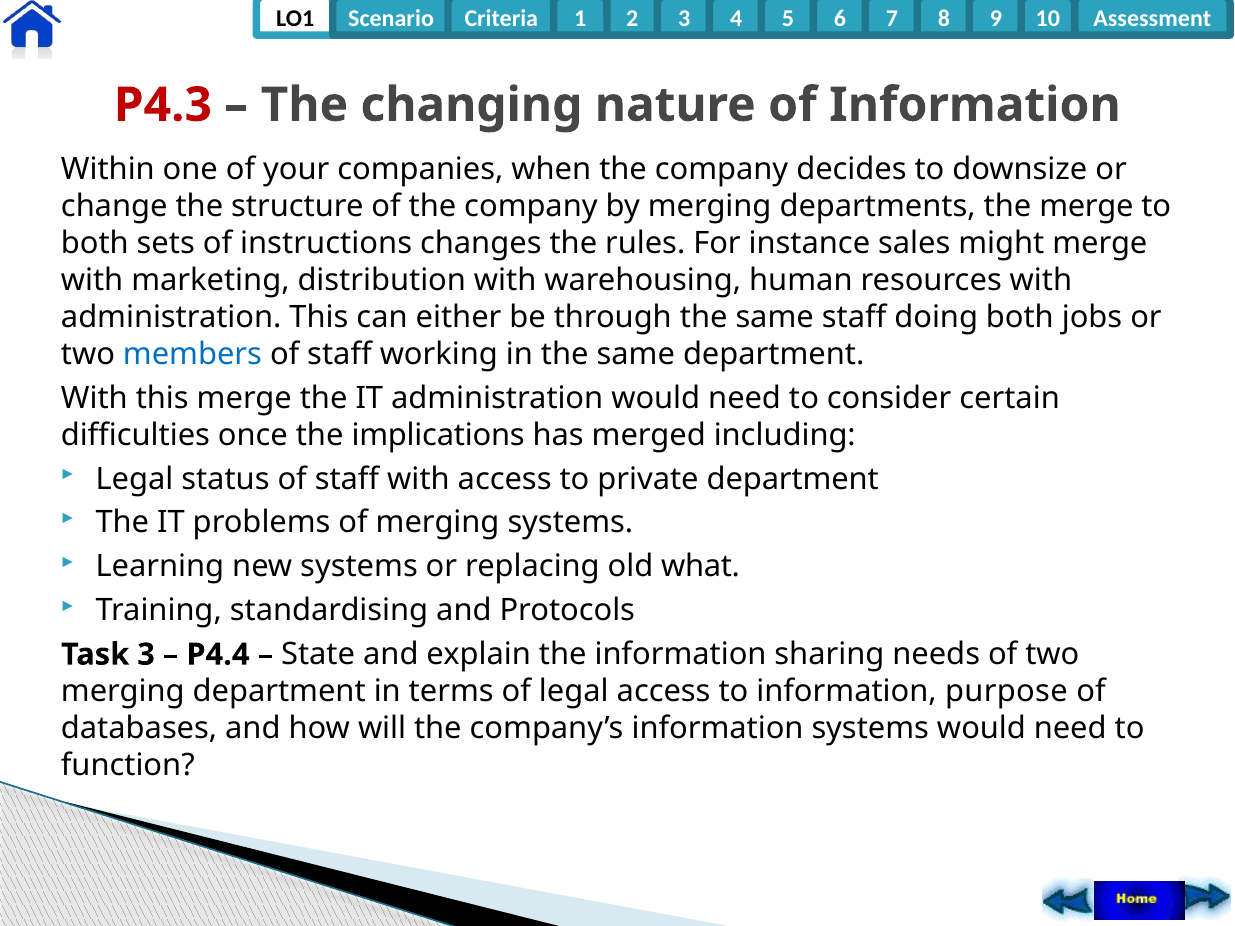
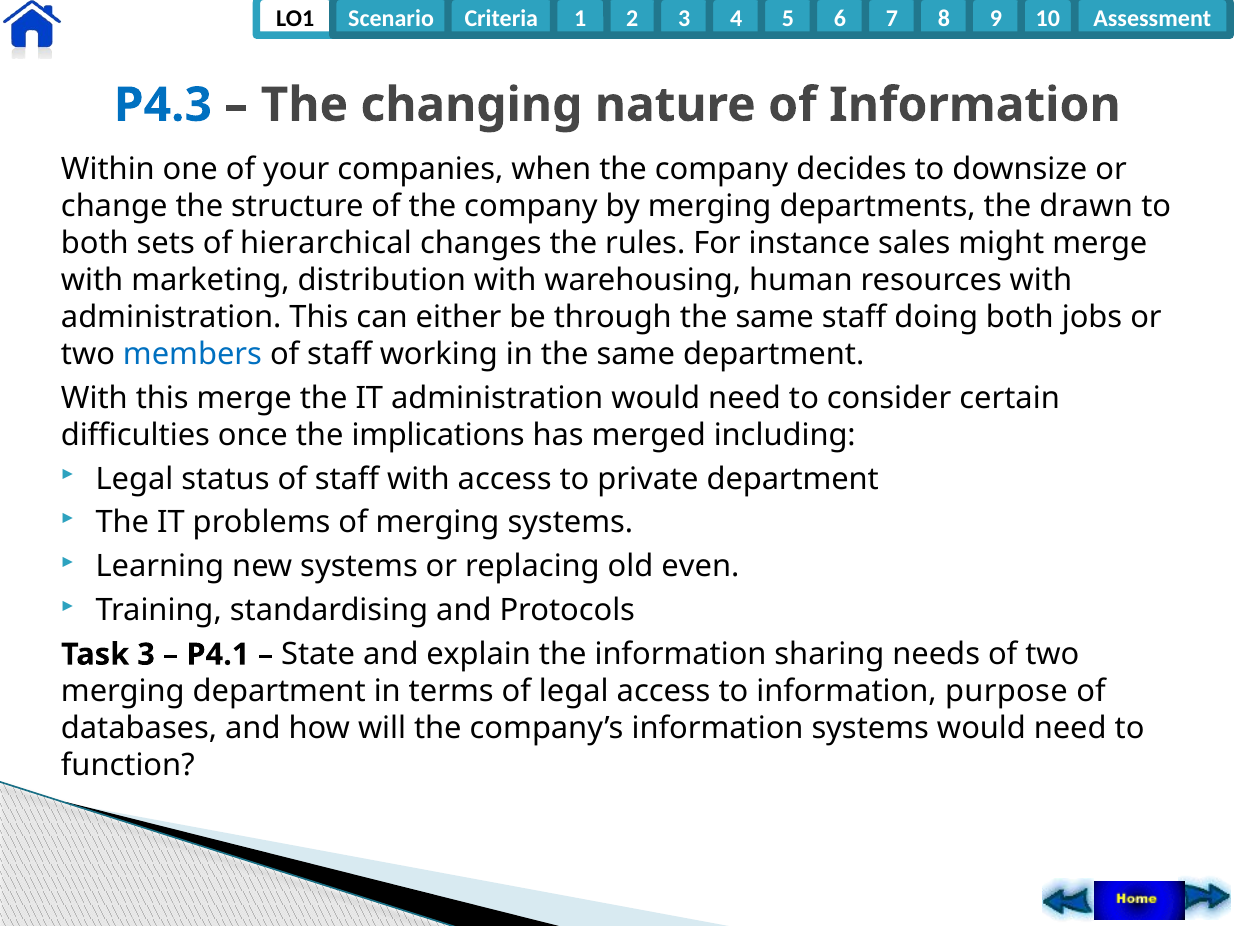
P4.3 colour: red -> blue
the merge: merge -> drawn
instructions: instructions -> hierarchical
what: what -> even
P4.4: P4.4 -> P4.1
